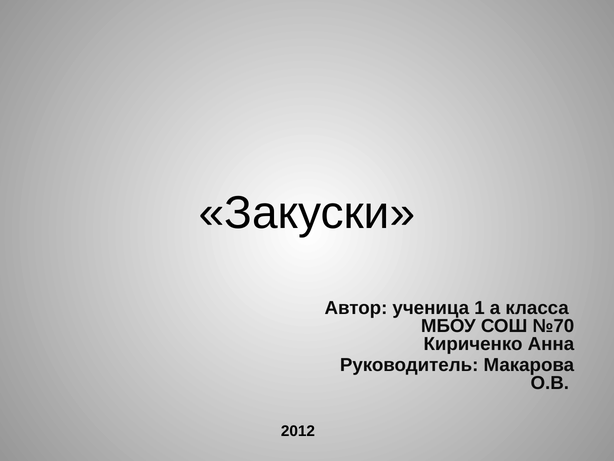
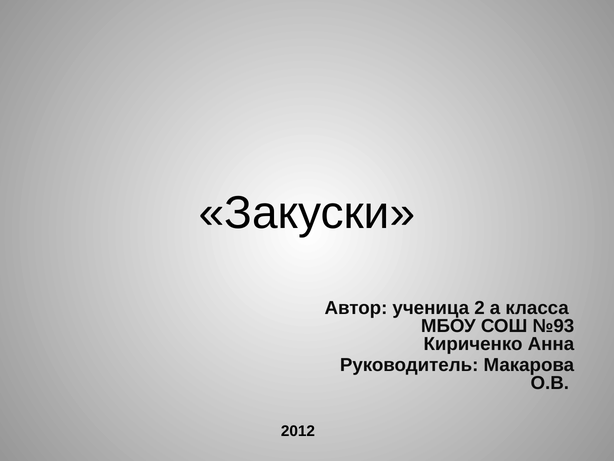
1: 1 -> 2
№70: №70 -> №93
